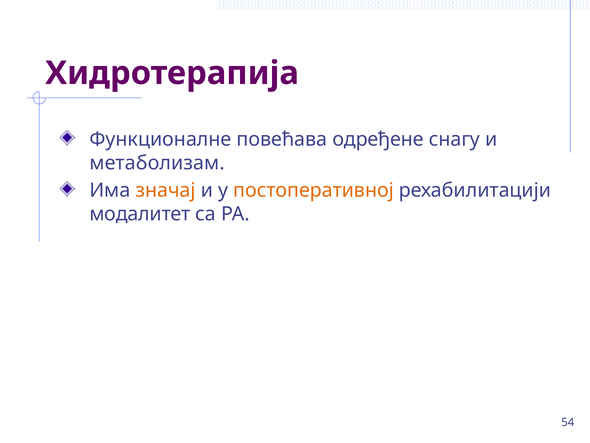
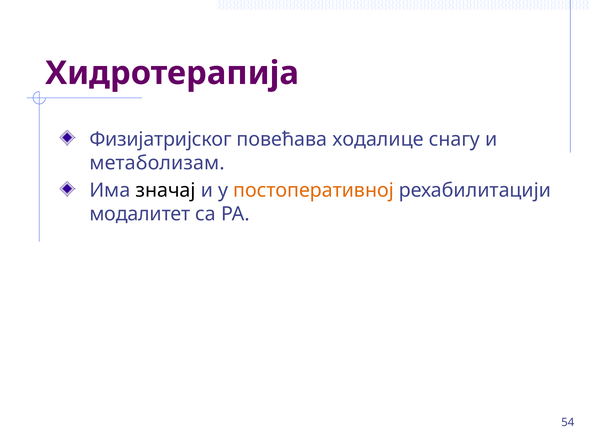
Функционалне: Функционалне -> Физијатријског
одређене: одређене -> ходалице
значај colour: orange -> black
